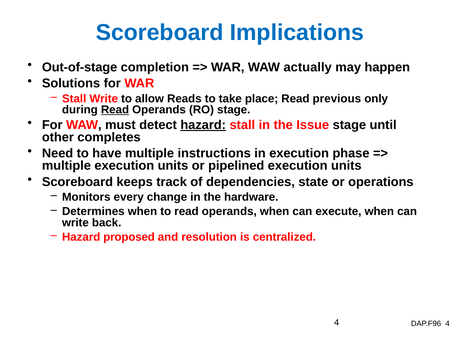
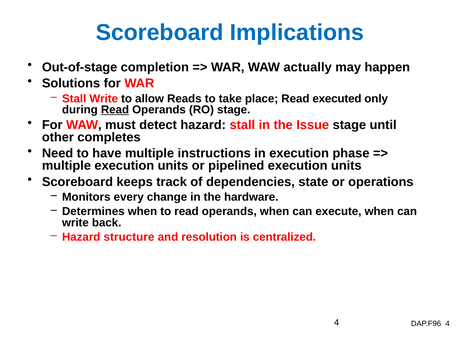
previous: previous -> executed
hazard at (203, 125) underline: present -> none
proposed: proposed -> structure
